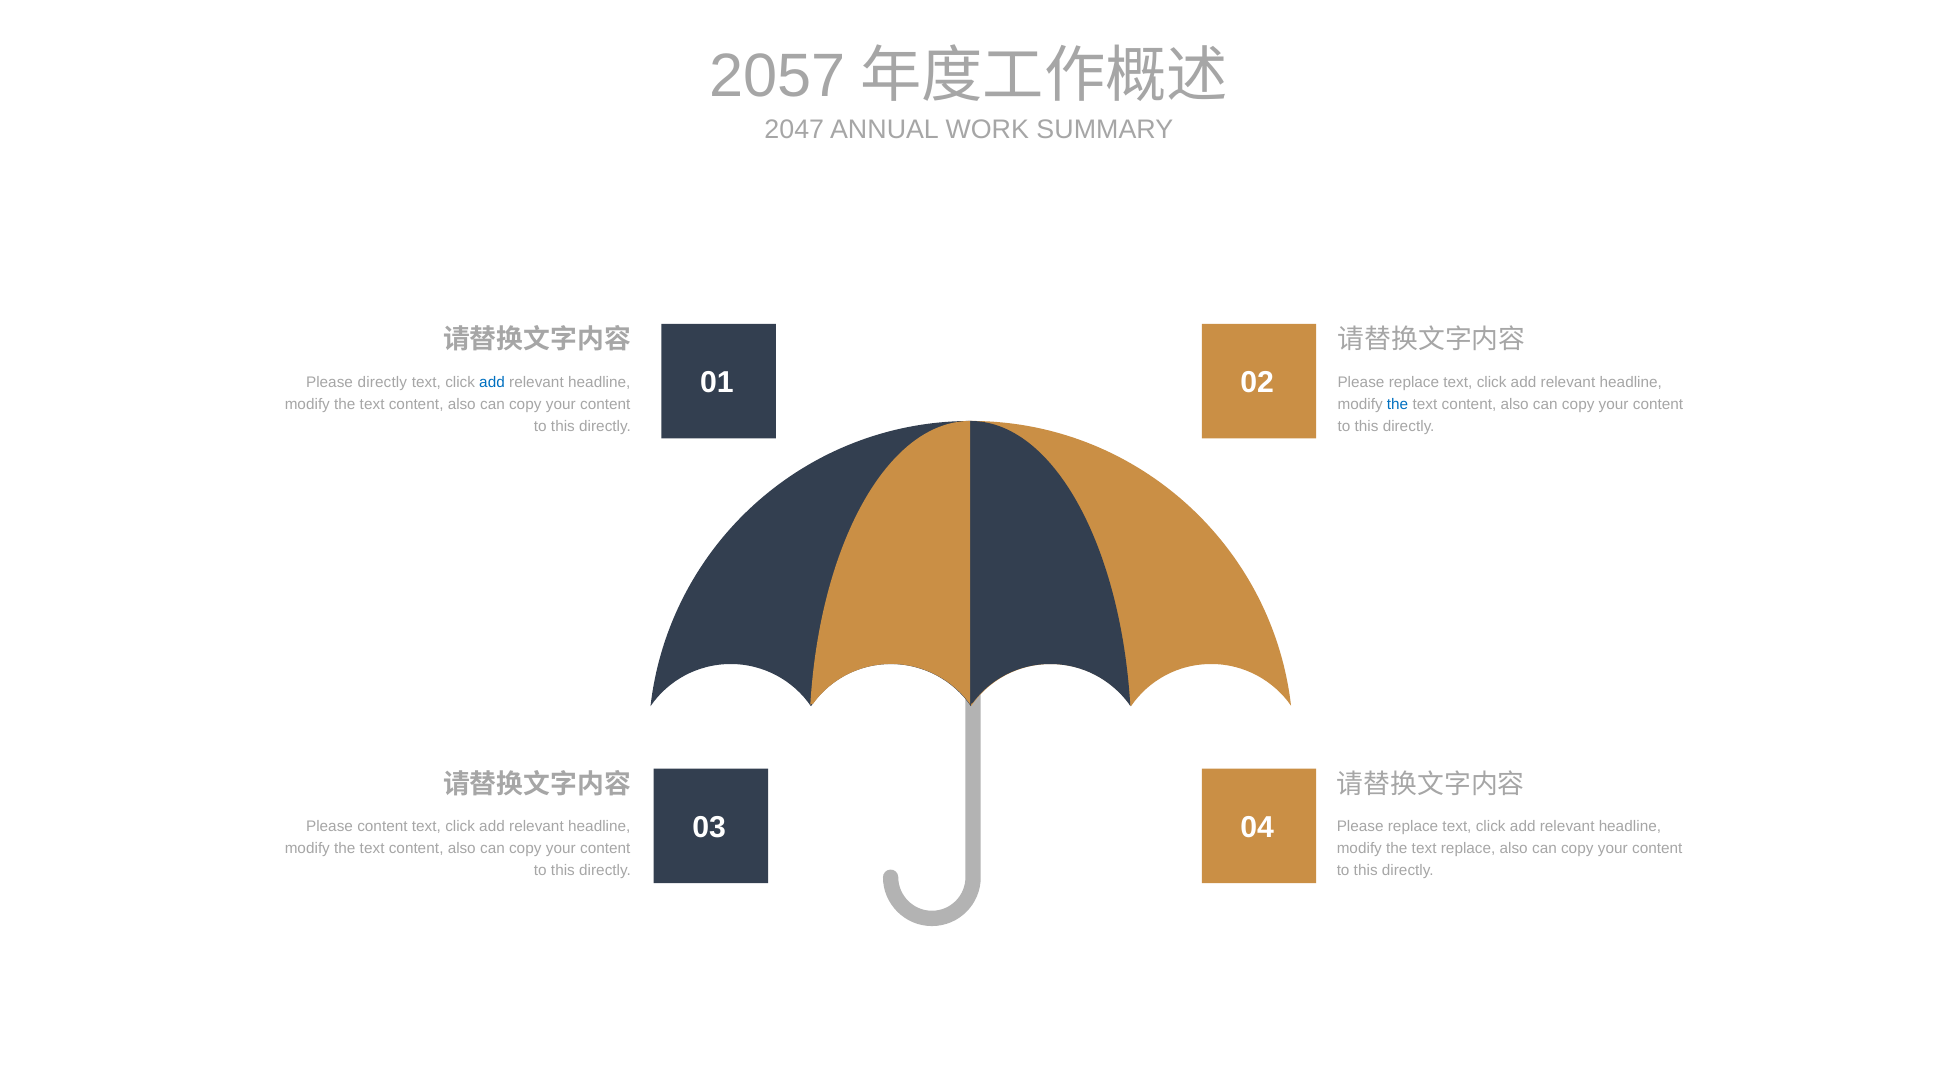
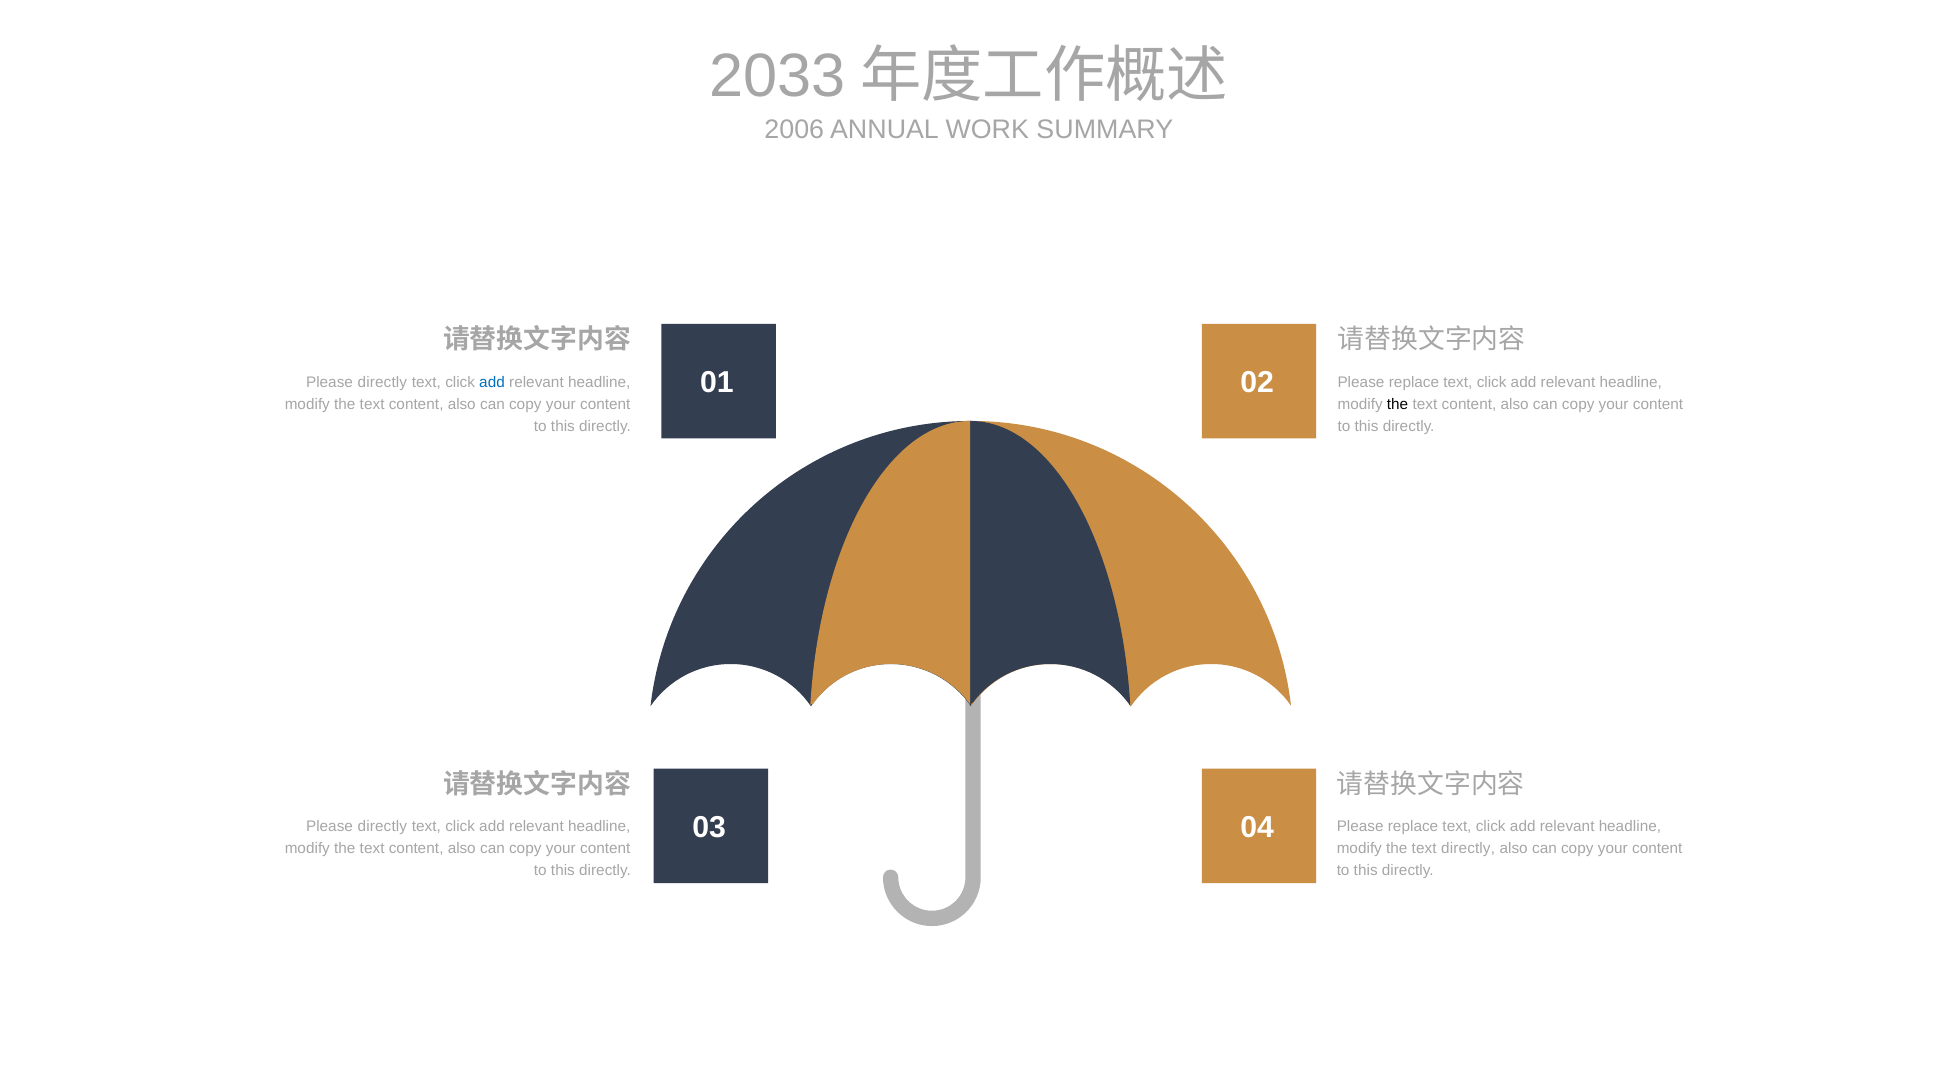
2057: 2057 -> 2033
2047: 2047 -> 2006
the at (1398, 404) colour: blue -> black
content at (382, 827): content -> directly
text replace: replace -> directly
